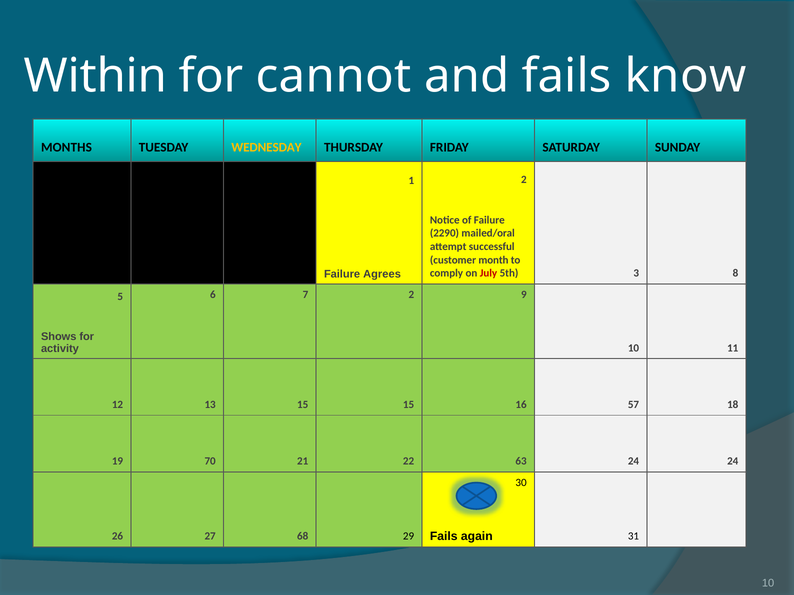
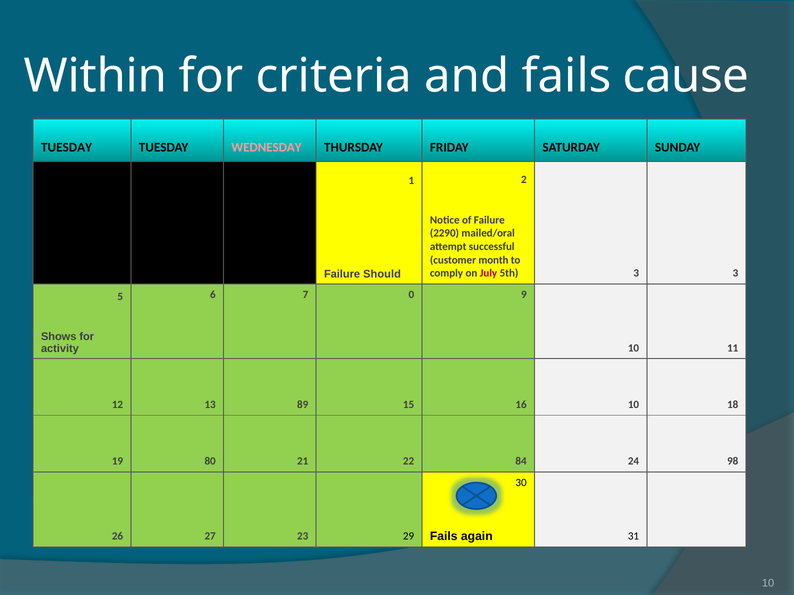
cannot: cannot -> criteria
know: know -> cause
MONTHS at (66, 147): MONTHS -> TUESDAY
WEDNESDAY colour: yellow -> pink
Agrees: Agrees -> Should
3 8: 8 -> 3
7 2: 2 -> 0
13 15: 15 -> 89
16 57: 57 -> 10
70: 70 -> 80
63: 63 -> 84
24 24: 24 -> 98
68: 68 -> 23
